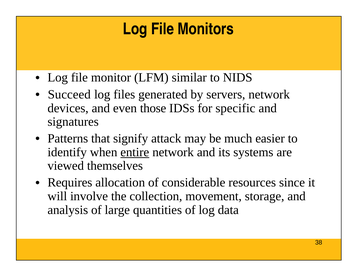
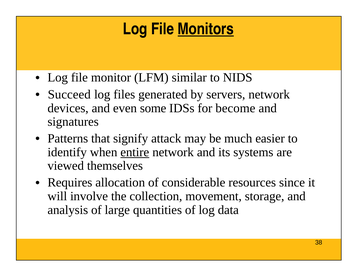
Monitors underline: none -> present
those: those -> some
specific: specific -> become
